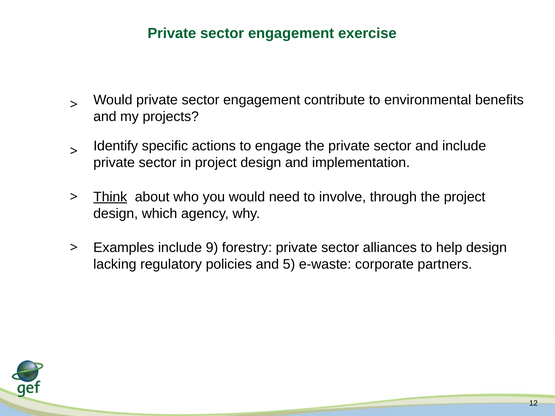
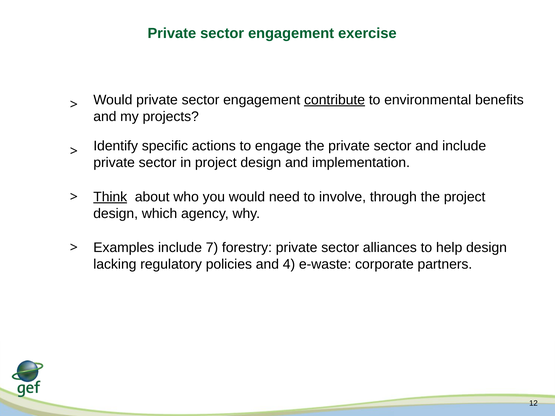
contribute underline: none -> present
9: 9 -> 7
5: 5 -> 4
